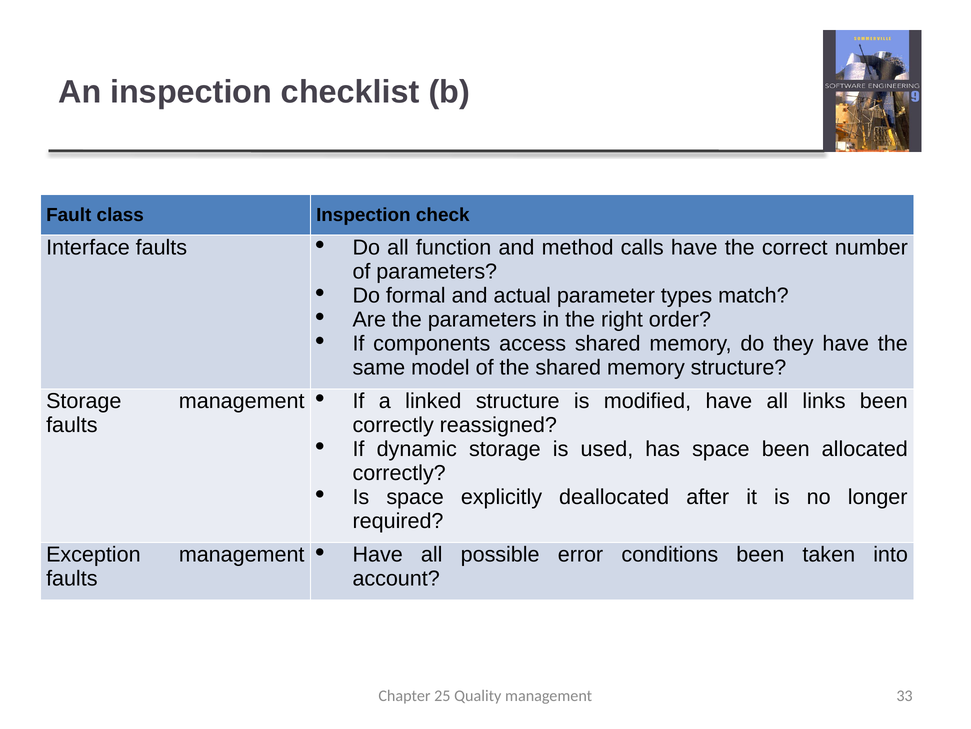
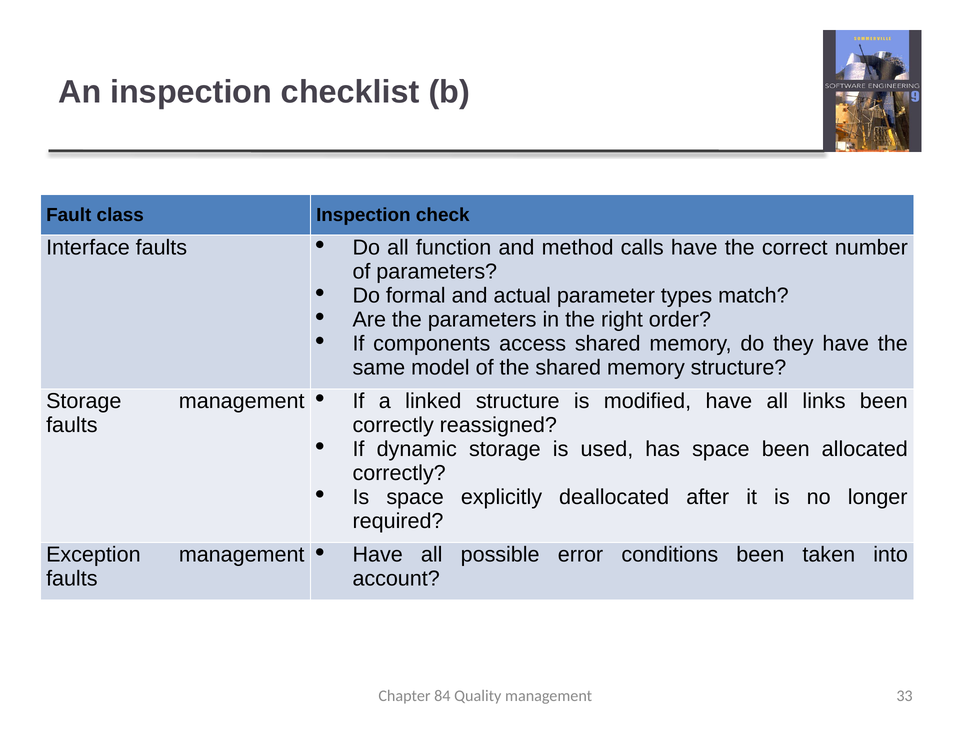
25: 25 -> 84
